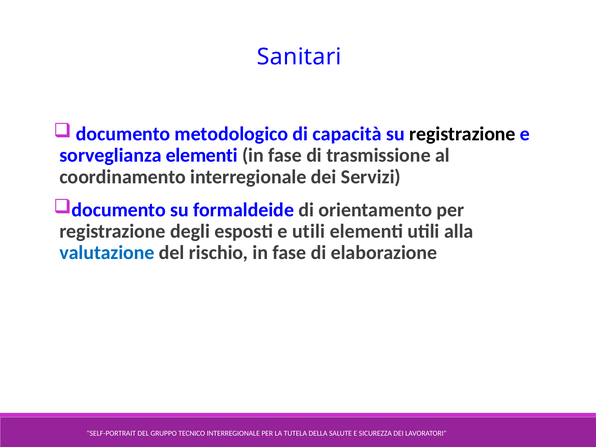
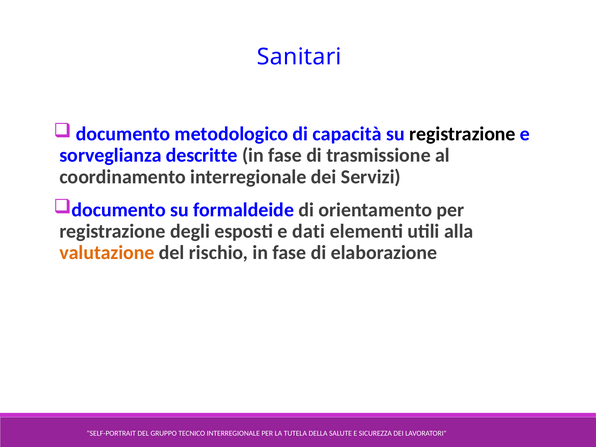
sorveglianza elementi: elementi -> descritte
e utili: utili -> dati
valutazione colour: blue -> orange
